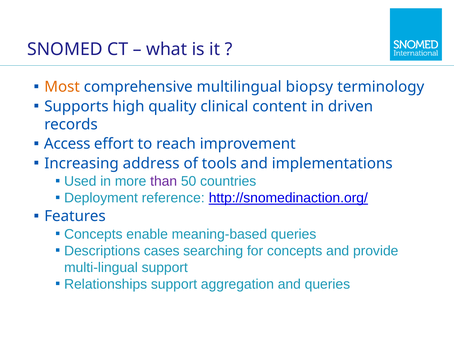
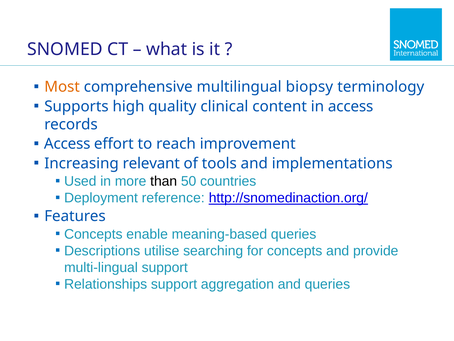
in driven: driven -> access
address: address -> relevant
than colour: purple -> black
cases: cases -> utilise
